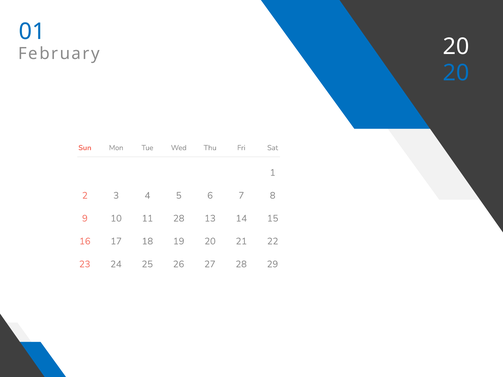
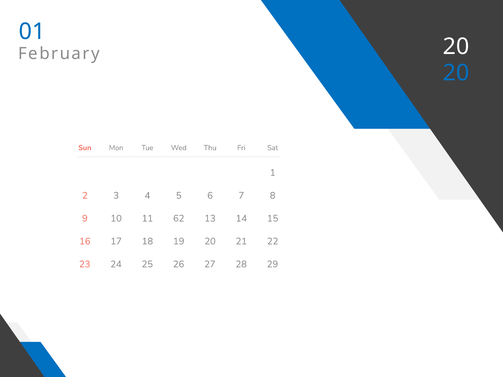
11 28: 28 -> 62
